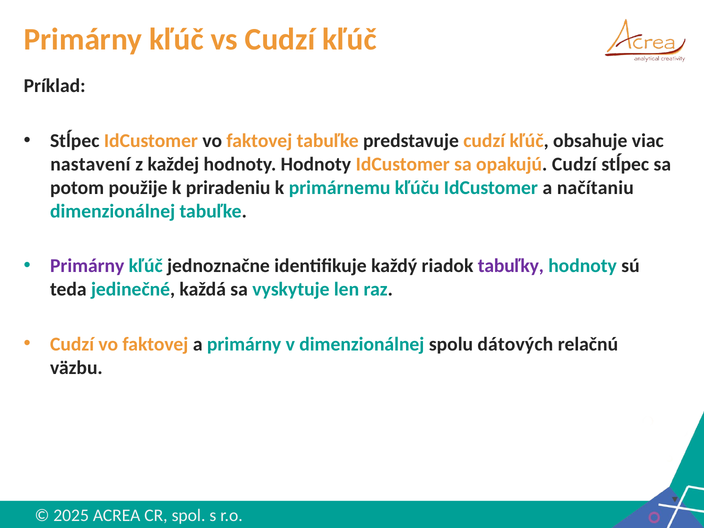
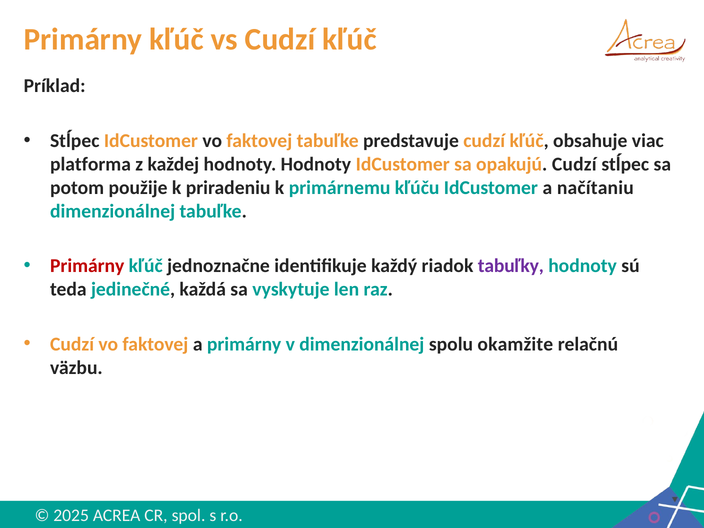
nastavení: nastavení -> platforma
Primárny at (87, 266) colour: purple -> red
dátových: dátových -> okamžite
